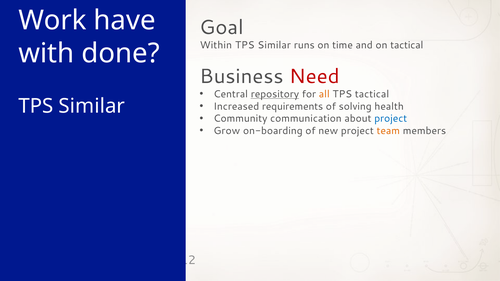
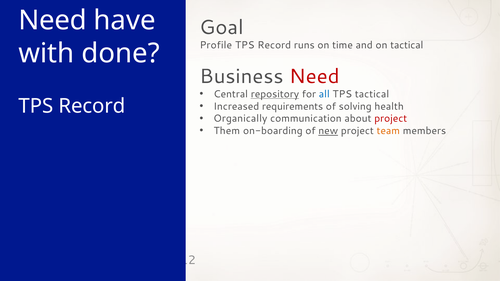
Work at (52, 20): Work -> Need
Within: Within -> Profile
Similar at (274, 45): Similar -> Record
all colour: orange -> blue
Similar at (92, 106): Similar -> Record
Community: Community -> Organically
project at (391, 119) colour: blue -> red
Grow: Grow -> Them
new underline: none -> present
